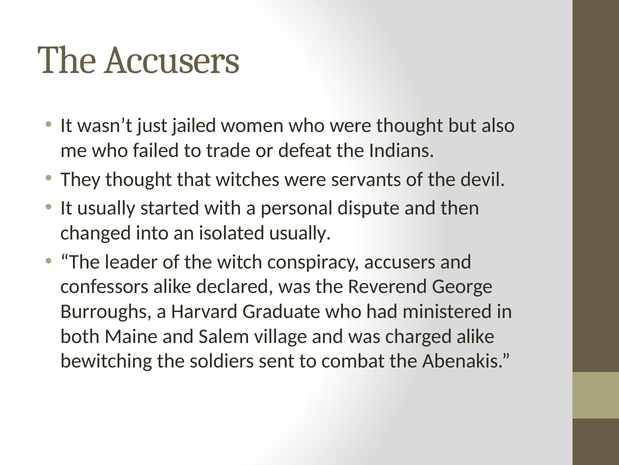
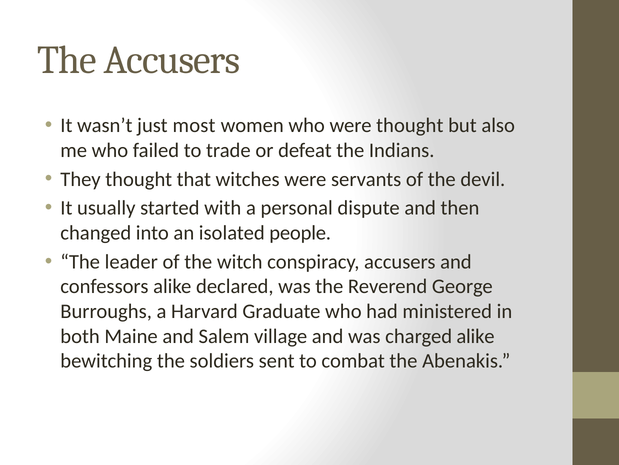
jailed: jailed -> most
isolated usually: usually -> people
